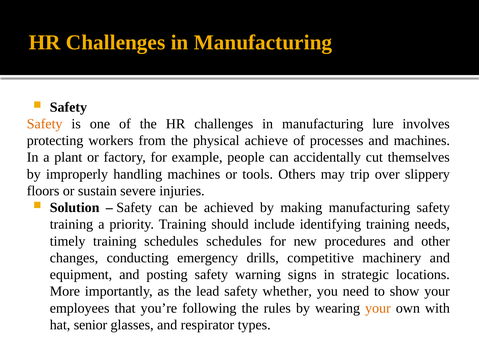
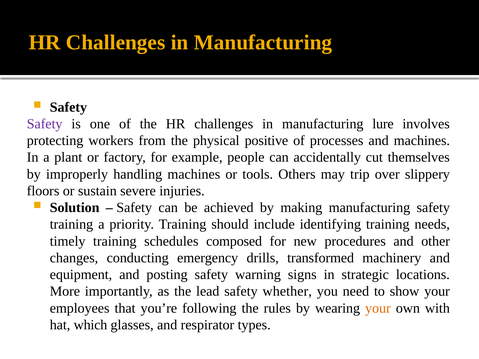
Safety at (45, 124) colour: orange -> purple
achieve: achieve -> positive
schedules schedules: schedules -> composed
competitive: competitive -> transformed
senior: senior -> which
